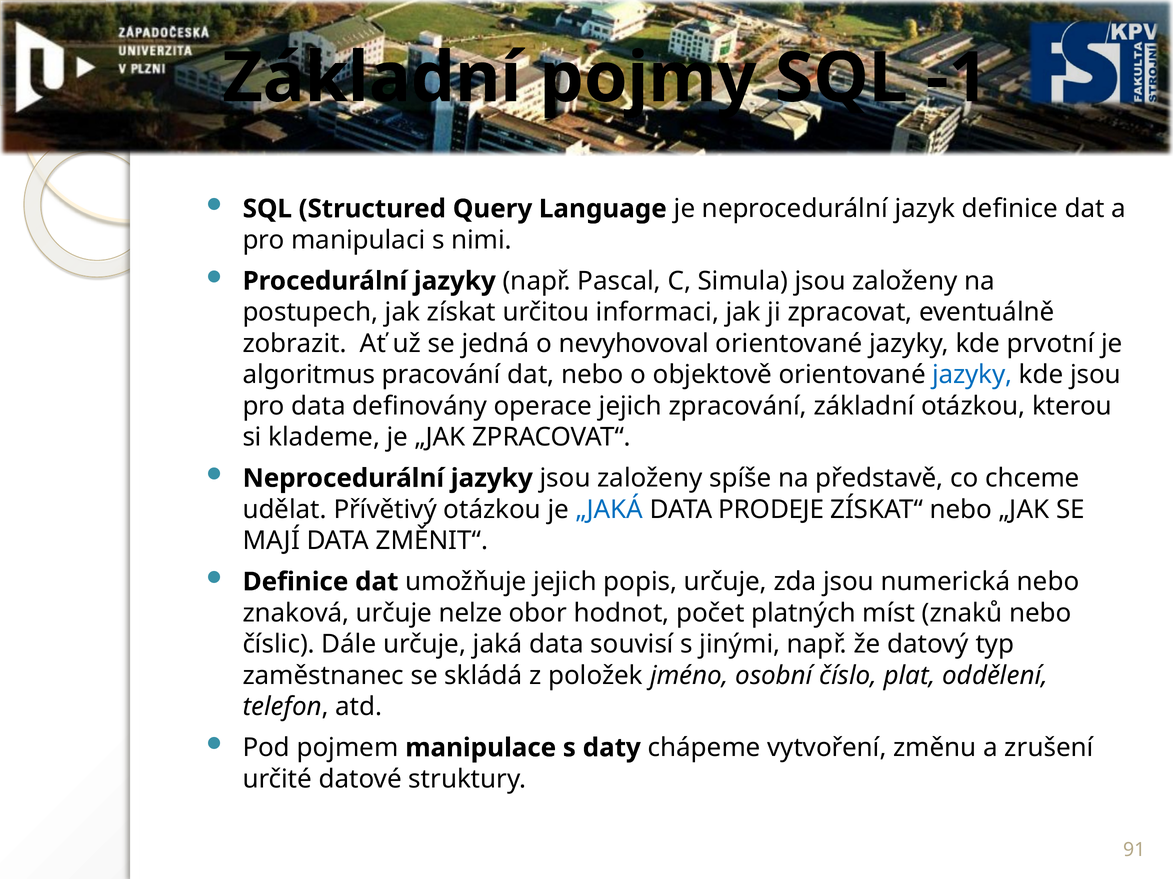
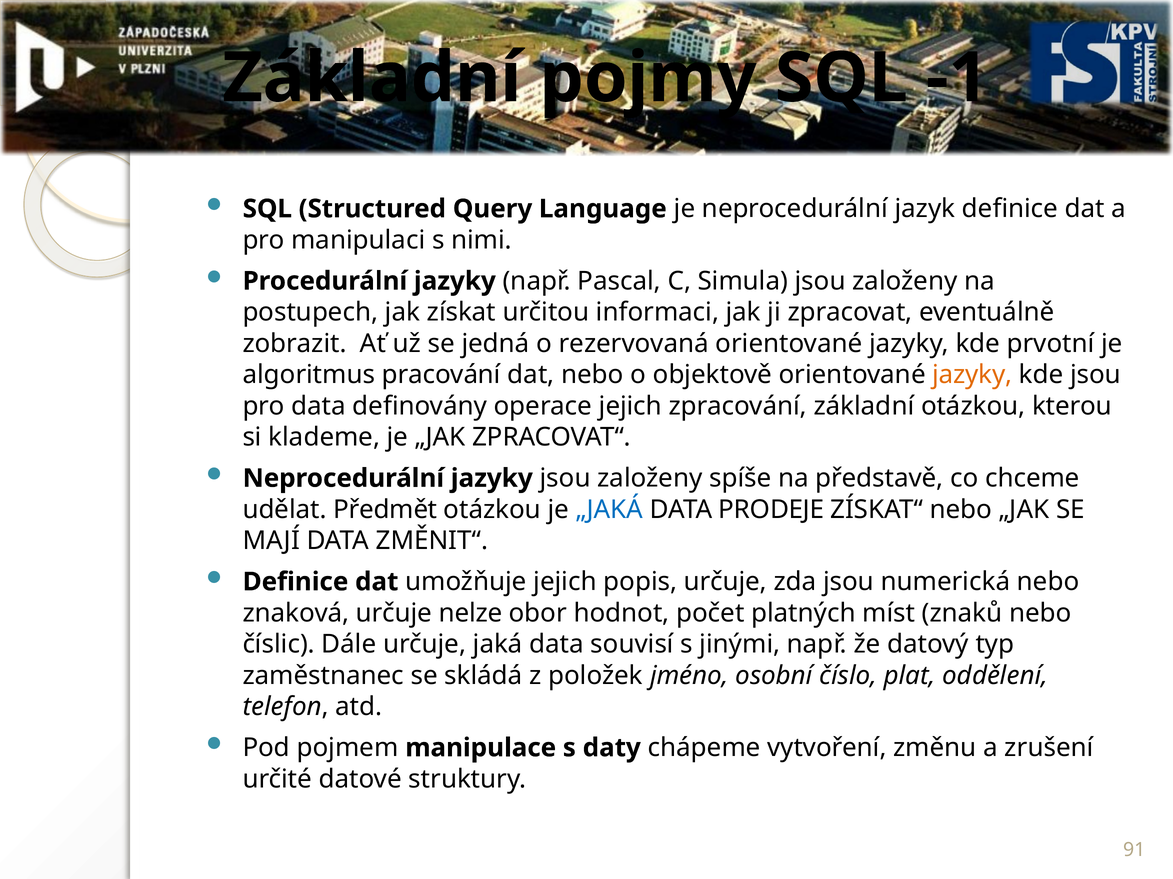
nevyhovoval: nevyhovoval -> rezervovaná
jazyky at (972, 375) colour: blue -> orange
Přívětivý: Přívětivý -> Předmět
